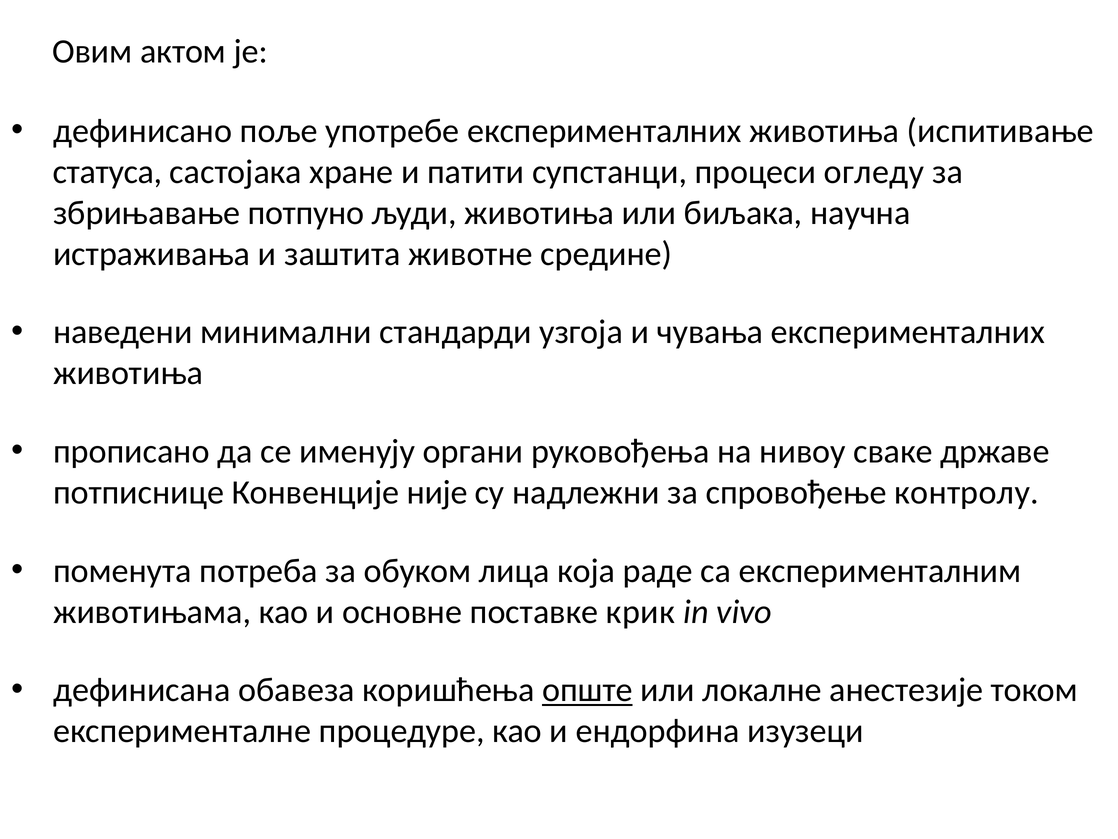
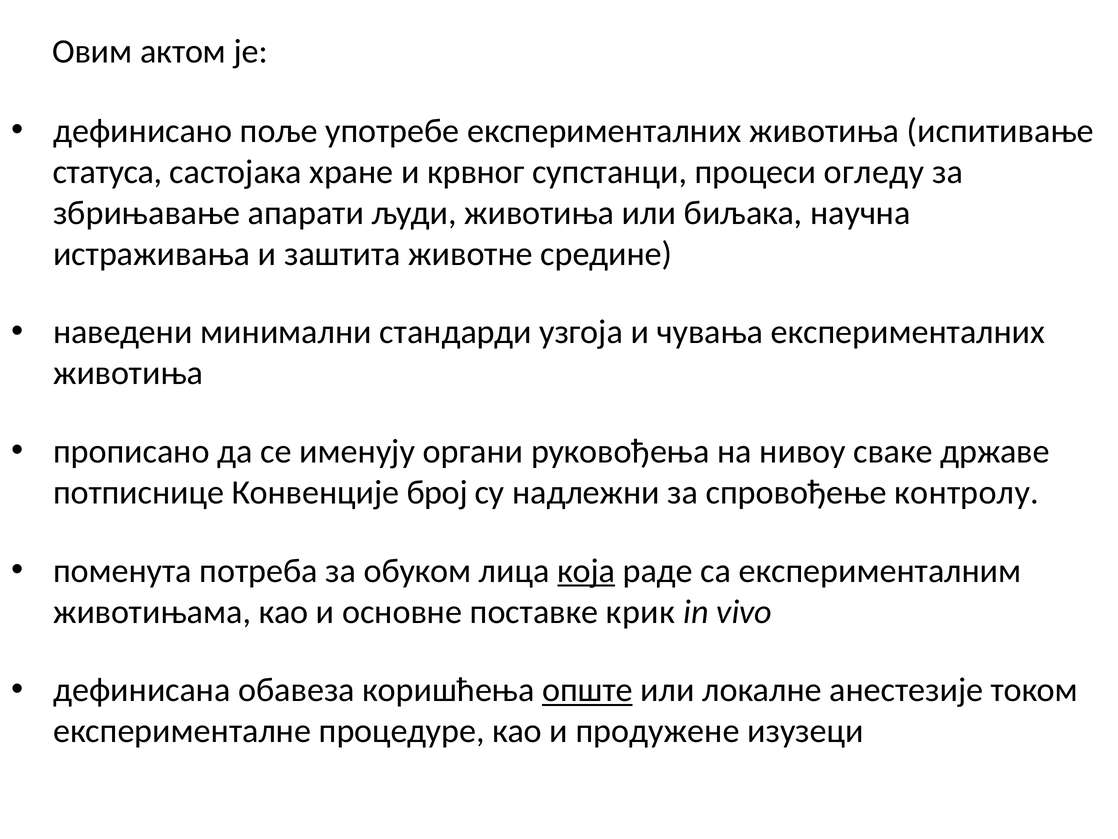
патити: патити -> крвног
потпуно: потпуно -> апарати
није: није -> број
која underline: none -> present
ендорфина: ендорфина -> продужене
